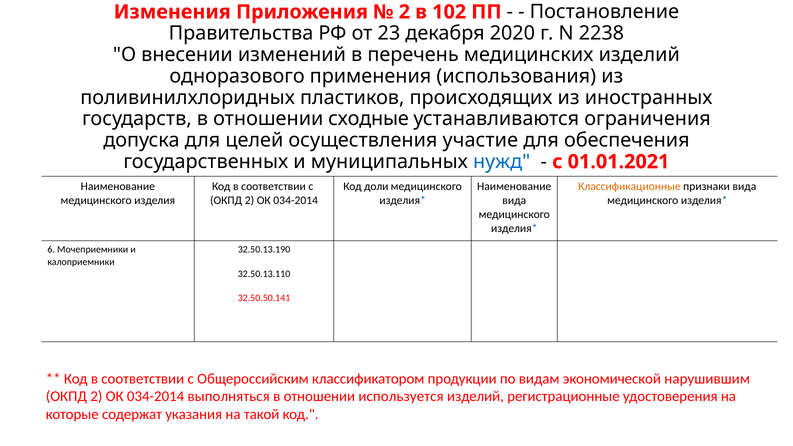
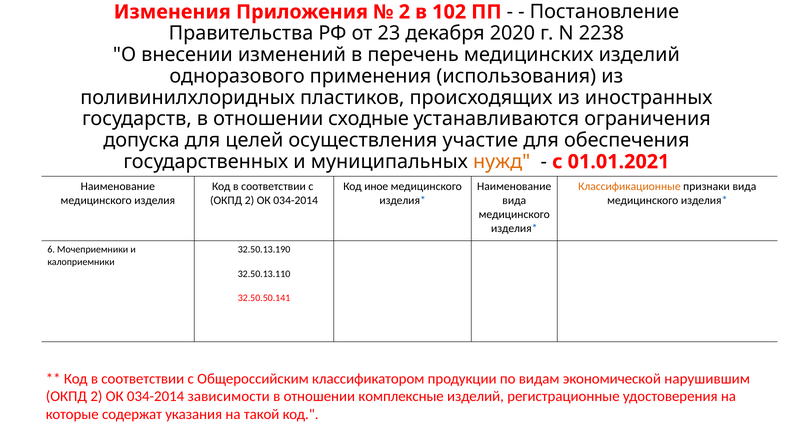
нужд colour: blue -> orange
доли: доли -> иное
выполняться: выполняться -> зависимости
используется: используется -> комплексные
